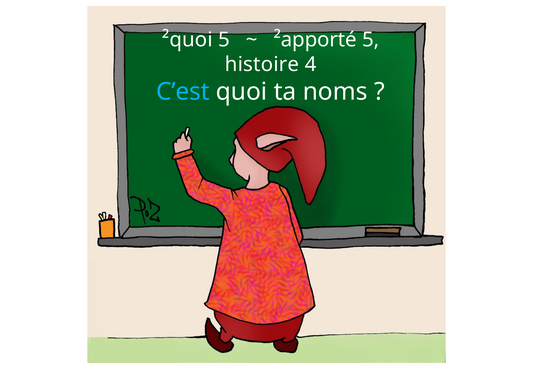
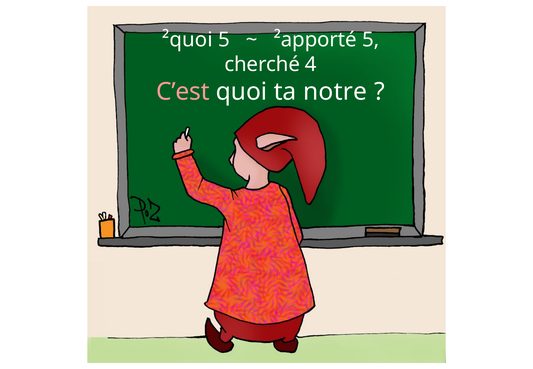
histoire: histoire -> cherché
C’est colour: light blue -> pink
noms: noms -> notre
